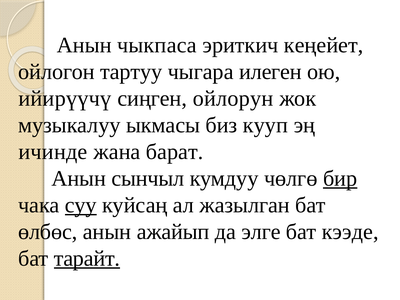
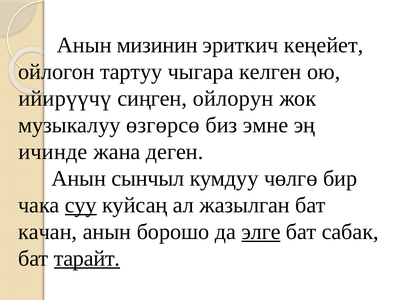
чыкпаса: чыкпаса -> мизинин
илеген: илеген -> келген
ыкмасы: ыкмасы -> өзгөрсө
кууп: кууп -> эмне
барат: барат -> деген
бир underline: present -> none
өлбөс: өлбөс -> качан
ажайып: ажайып -> борошо
элге underline: none -> present
кээде: кээде -> сабак
